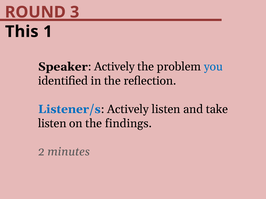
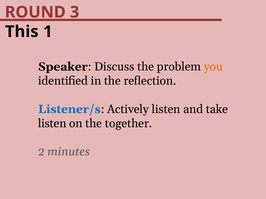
Actively at (114, 67): Actively -> Discuss
you colour: blue -> orange
findings: findings -> together
